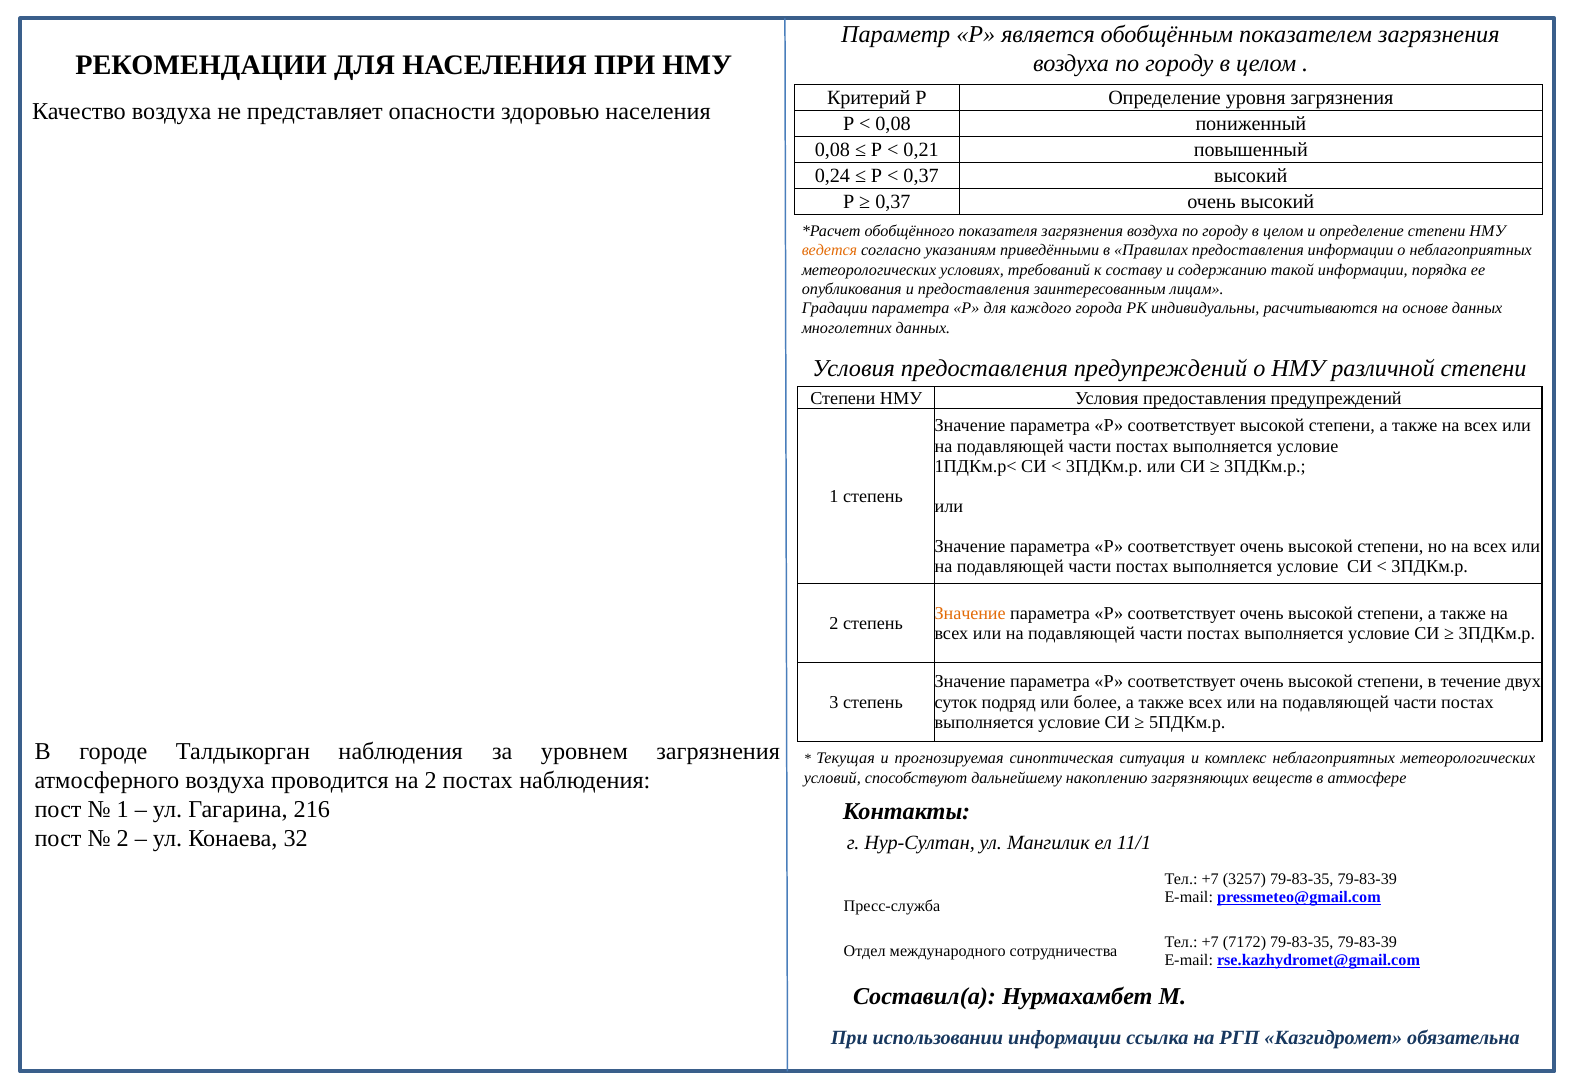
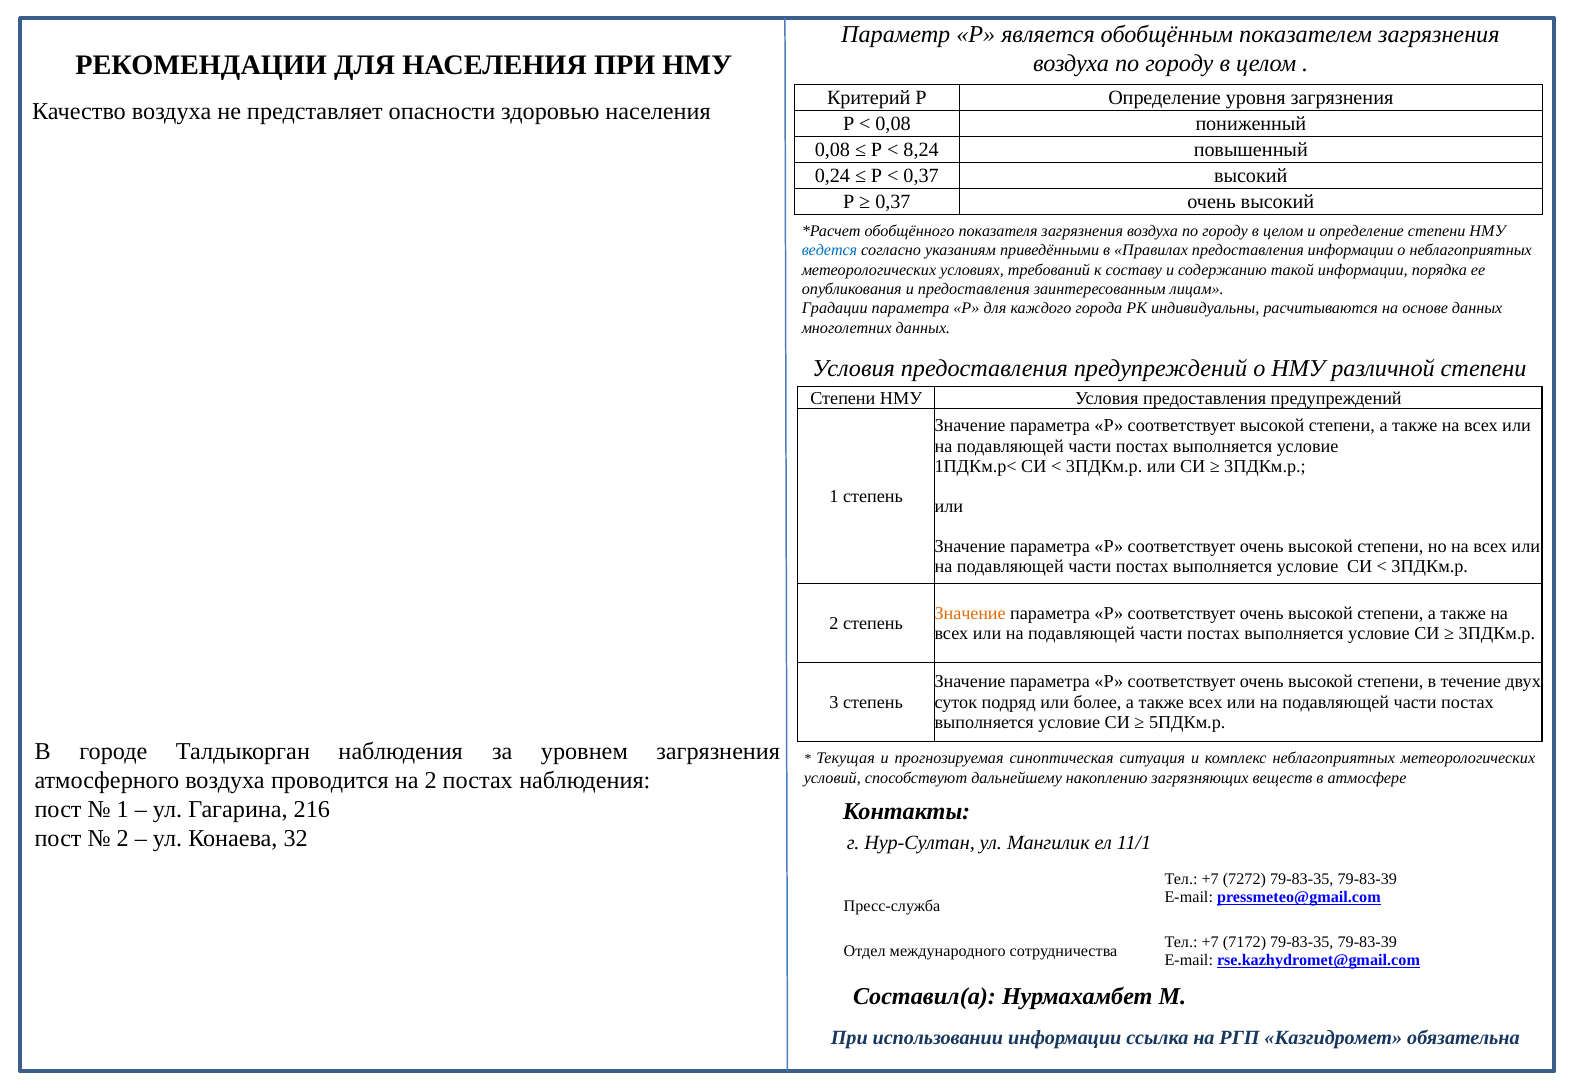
0,21: 0,21 -> 8,24
ведется colour: orange -> blue
3257: 3257 -> 7272
